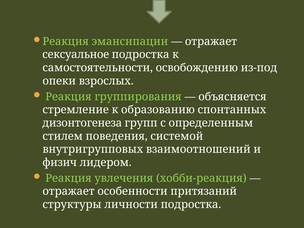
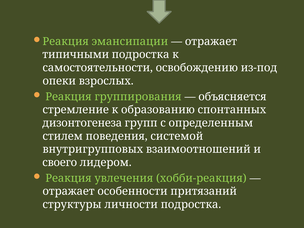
сексуальное: сексуальное -> типичными
физич: физич -> своего
